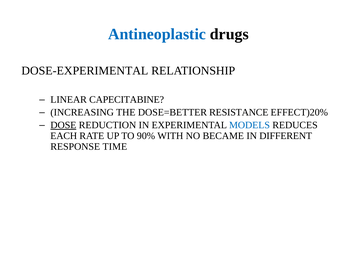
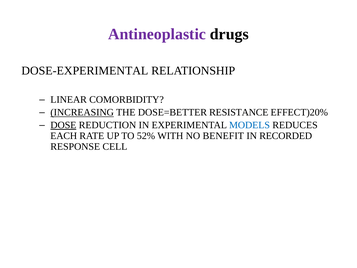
Antineoplastic colour: blue -> purple
CAPECITABINE: CAPECITABINE -> COMORBIDITY
INCREASING underline: none -> present
90%: 90% -> 52%
BECAME: BECAME -> BENEFIT
DIFFERENT: DIFFERENT -> RECORDED
TIME: TIME -> CELL
